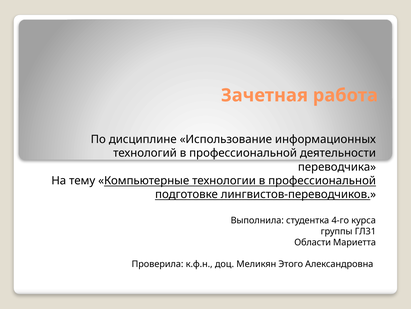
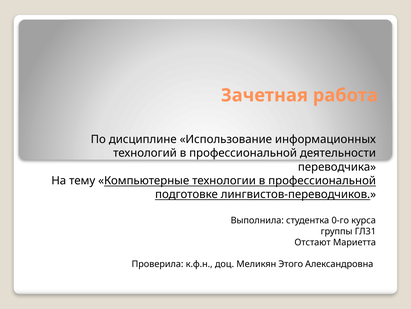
4-го: 4-го -> 0-го
Области: Области -> Отстают
